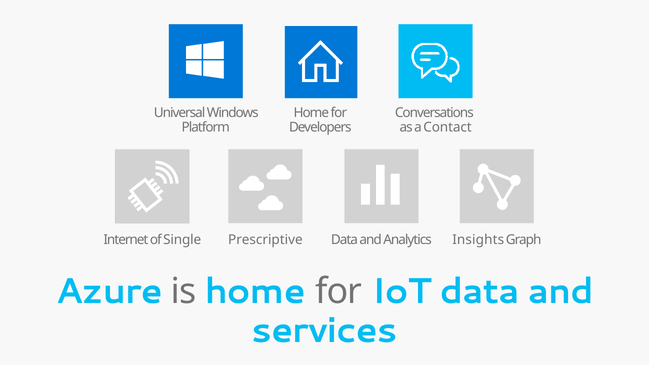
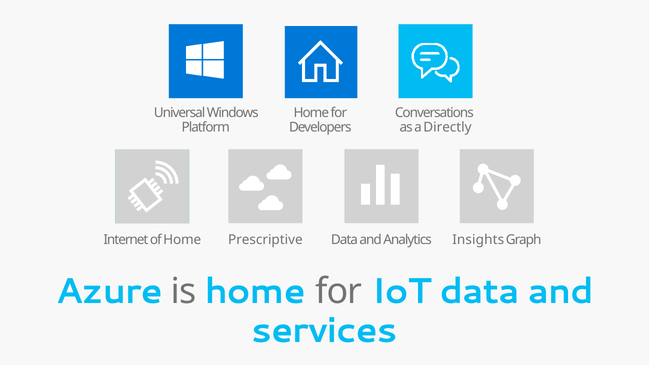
Contact: Contact -> Directly
of Single: Single -> Home
